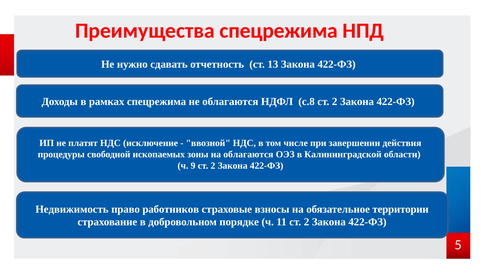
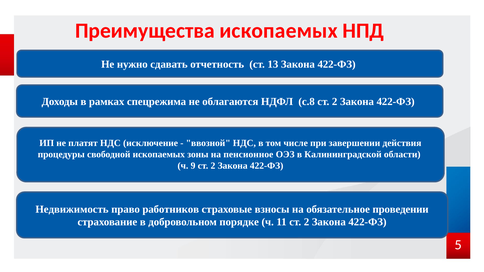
Преимущества спецрежима: спецрежима -> ископаемых
на облагаются: облагаются -> пенсионное
территории: территории -> проведении
